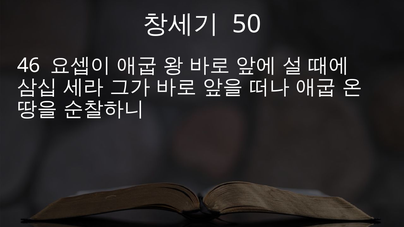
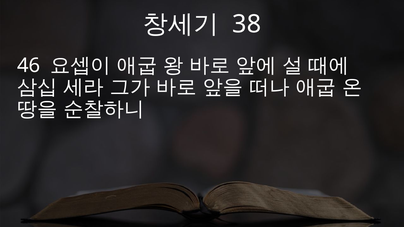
50: 50 -> 38
